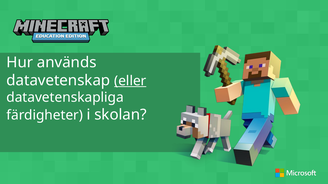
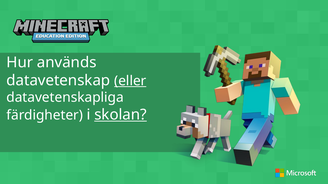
skolan underline: none -> present
